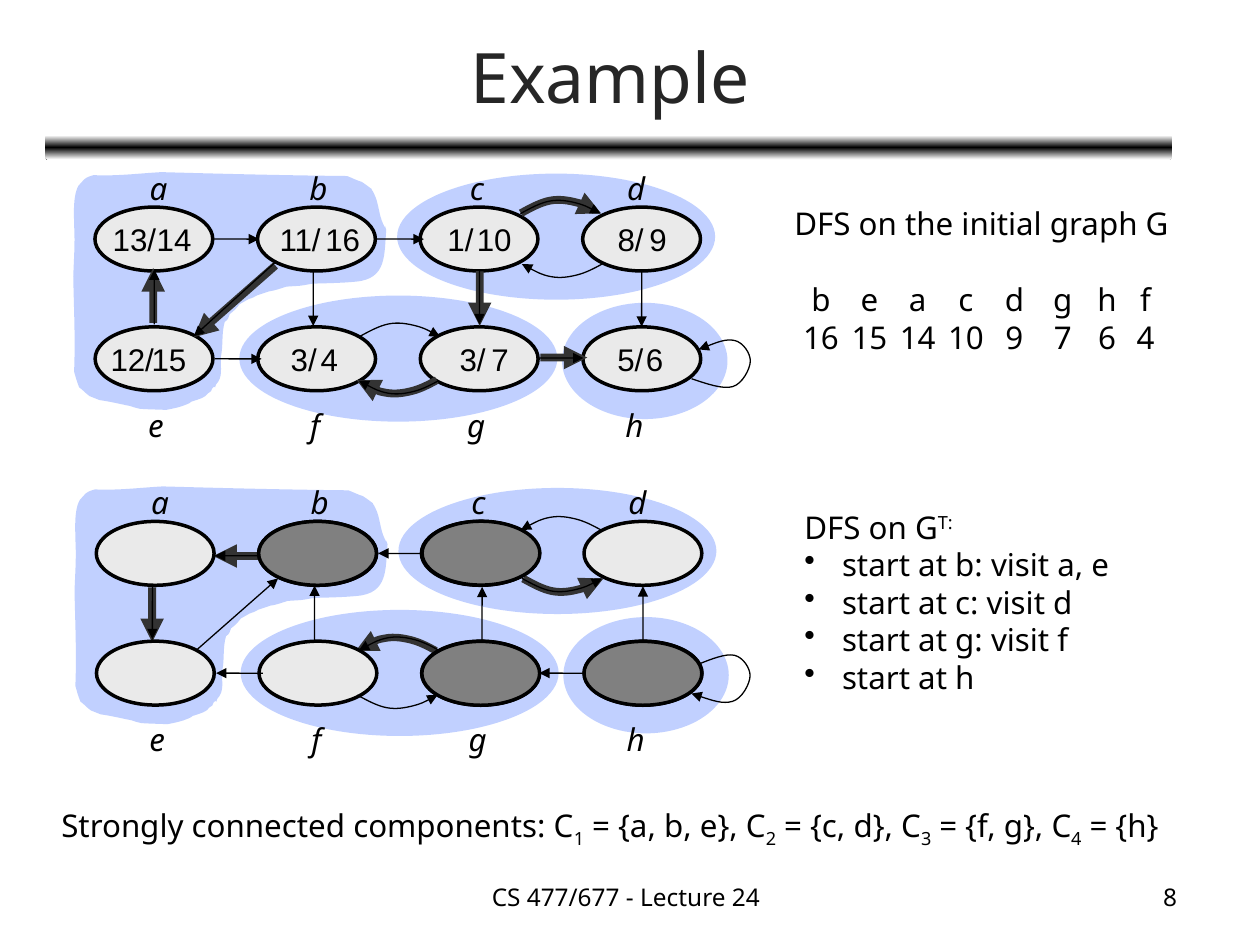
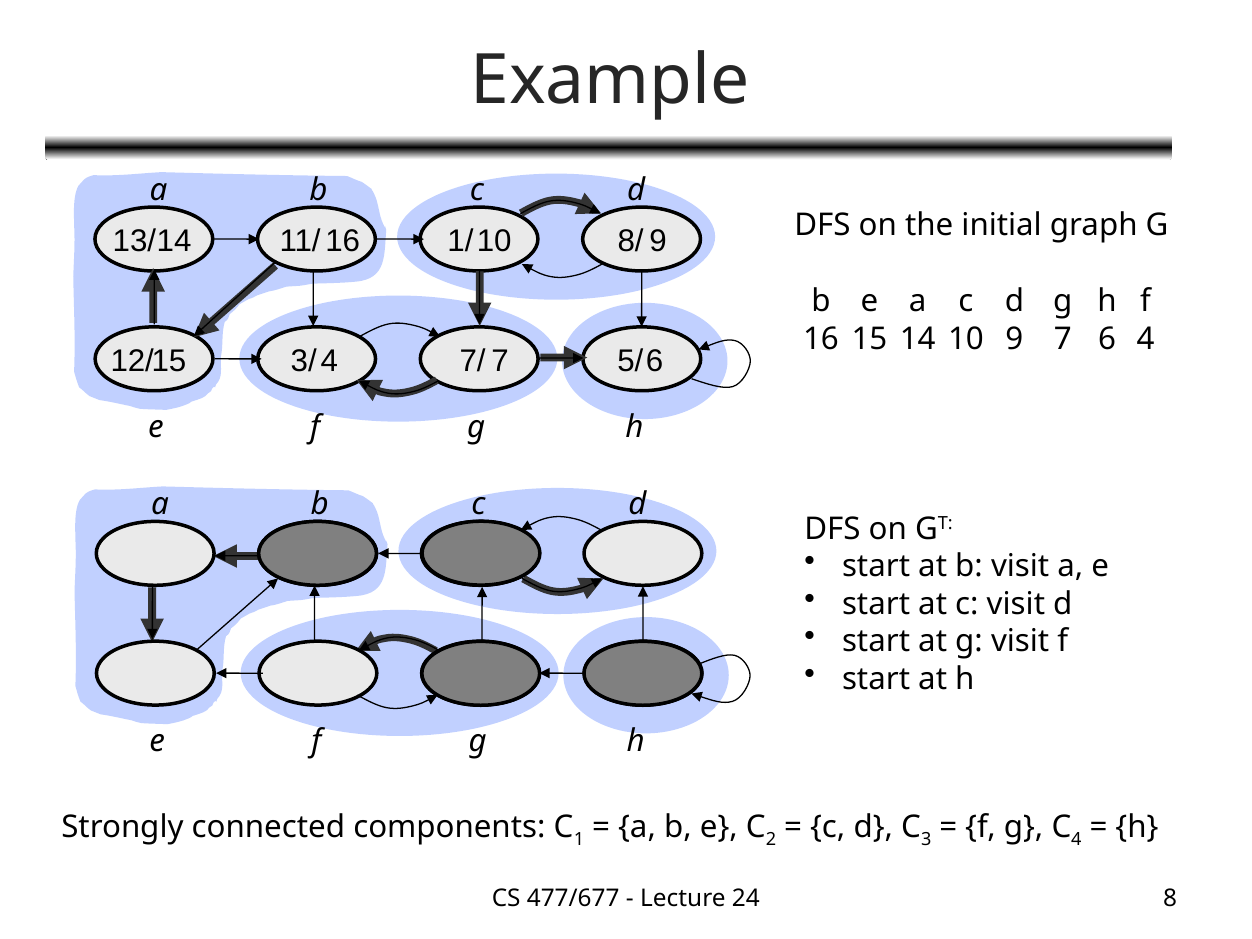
3/: 3/ -> 7/
